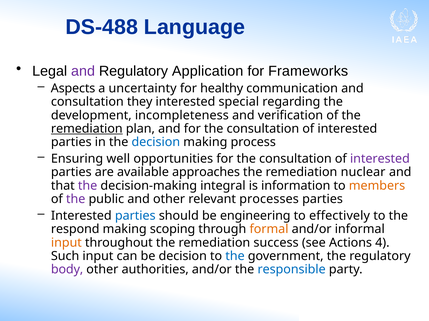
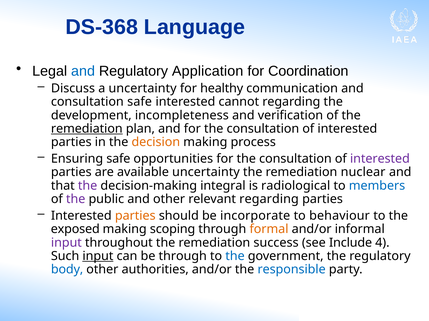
DS-488: DS-488 -> DS-368
and at (83, 71) colour: purple -> blue
Frameworks: Frameworks -> Coordination
Aspects: Aspects -> Discuss
consultation they: they -> safe
special: special -> cannot
decision at (156, 143) colour: blue -> orange
Ensuring well: well -> safe
available approaches: approaches -> uncertainty
information: information -> radiological
members colour: orange -> blue
relevant processes: processes -> regarding
parties at (135, 216) colour: blue -> orange
engineering: engineering -> incorporate
effectively: effectively -> behaviour
respond: respond -> exposed
input at (66, 243) colour: orange -> purple
Actions: Actions -> Include
input at (98, 257) underline: none -> present
be decision: decision -> through
body colour: purple -> blue
